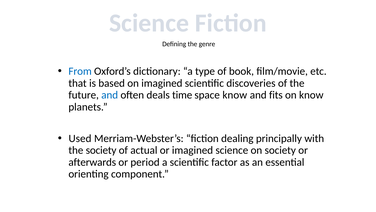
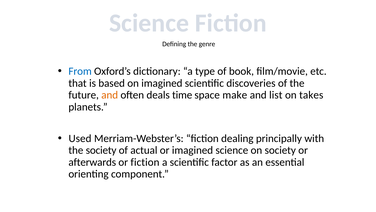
and at (110, 95) colour: blue -> orange
space know: know -> make
fits: fits -> list
on know: know -> takes
or period: period -> fiction
